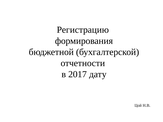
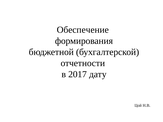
Регистрацию: Регистрацию -> Обеспечение
